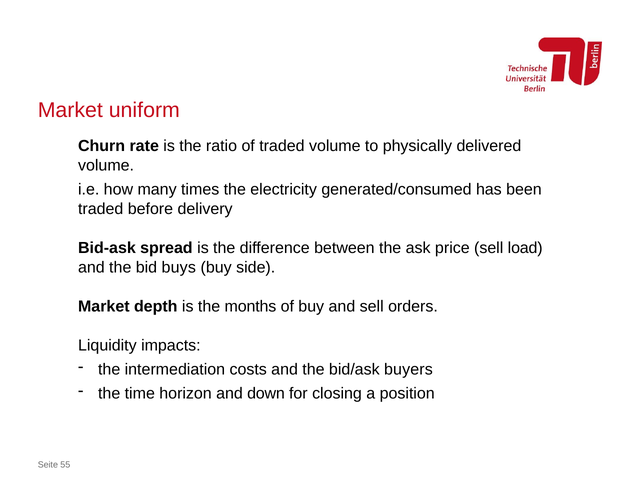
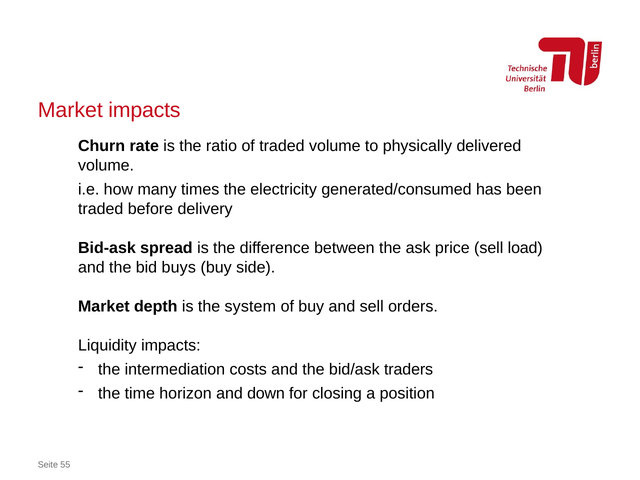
Market uniform: uniform -> impacts
months: months -> system
buyers: buyers -> traders
